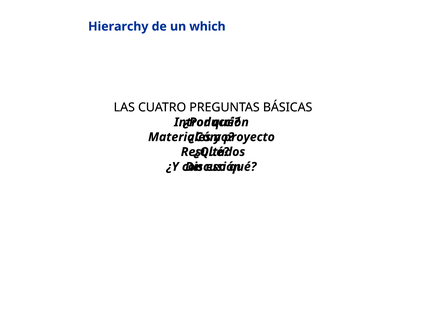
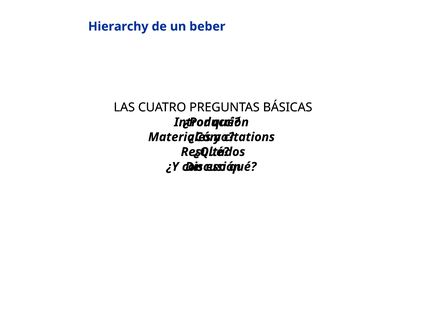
which: which -> beber
proyecto: proyecto -> citations
